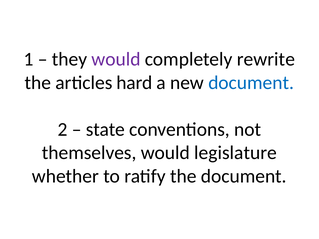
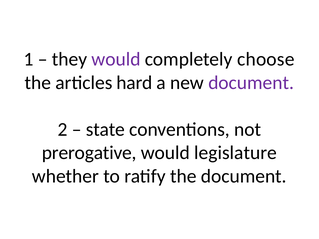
rewrite: rewrite -> choose
document at (251, 83) colour: blue -> purple
themselves: themselves -> prerogative
